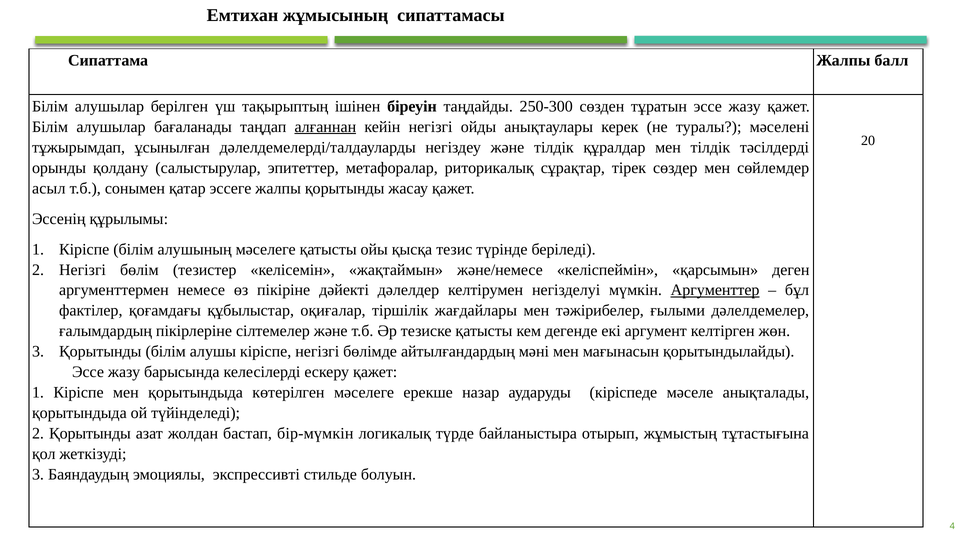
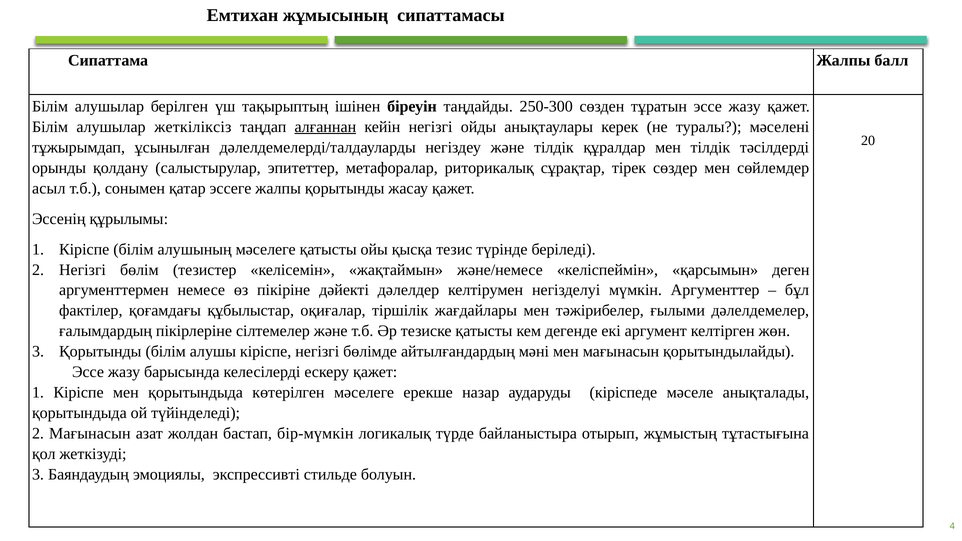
бағаланады: бағаланады -> жеткіліксіз
Аргументтер underline: present -> none
2 Қорытынды: Қорытынды -> Мағынасын
